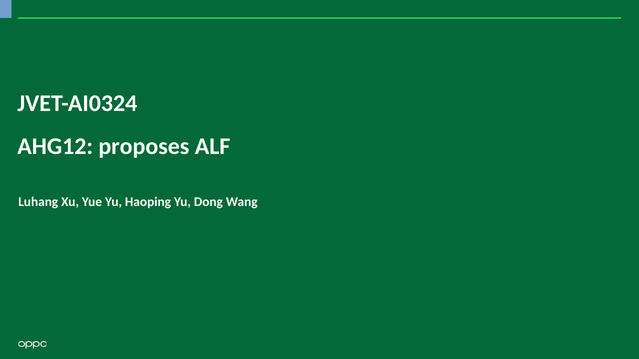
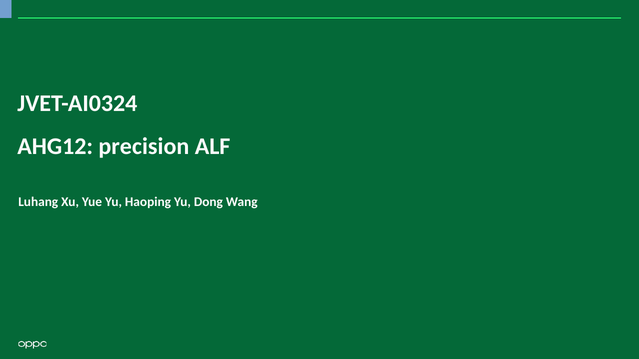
proposes: proposes -> precision
